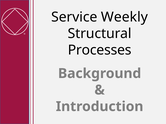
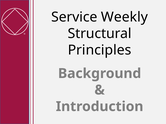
Processes: Processes -> Principles
